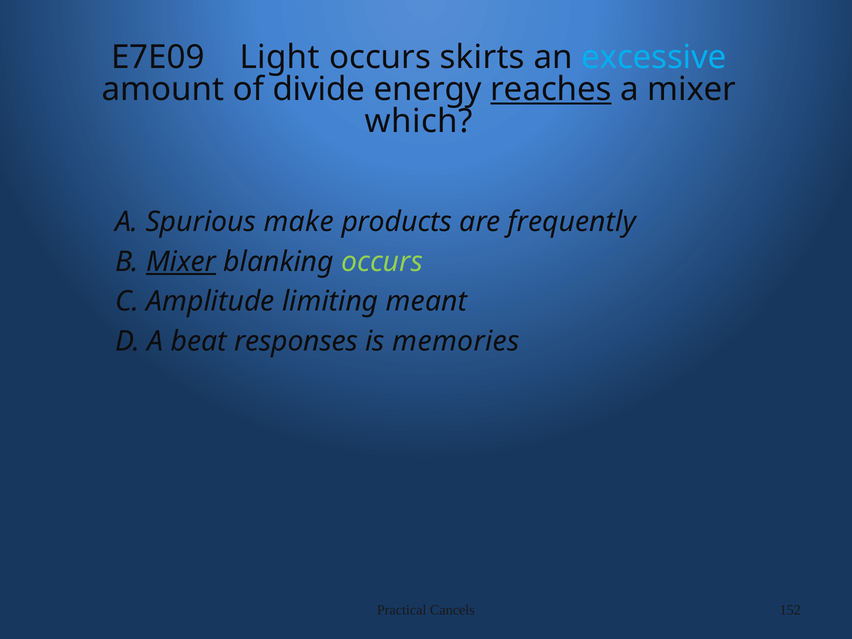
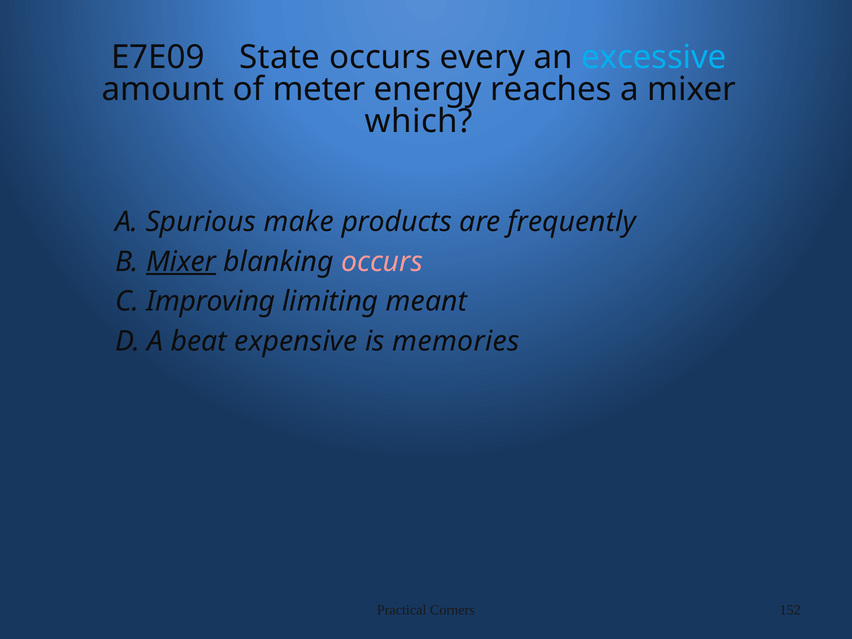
Light: Light -> State
skirts: skirts -> every
divide: divide -> meter
reaches underline: present -> none
occurs at (382, 262) colour: light green -> pink
Amplitude: Amplitude -> Improving
responses: responses -> expensive
Cancels: Cancels -> Corners
